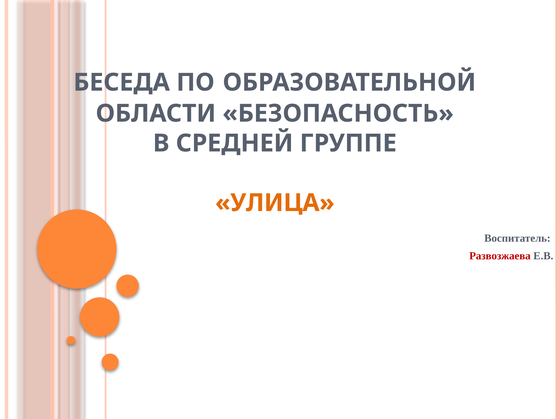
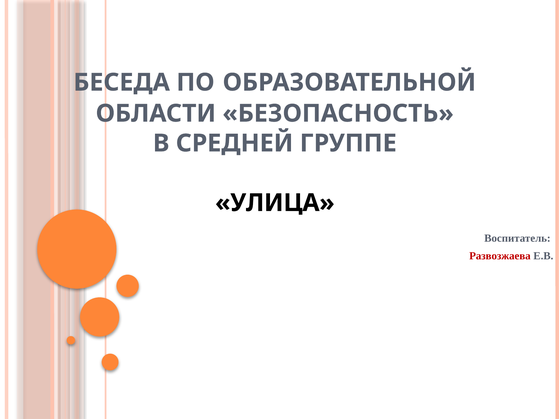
УЛИЦА colour: orange -> black
